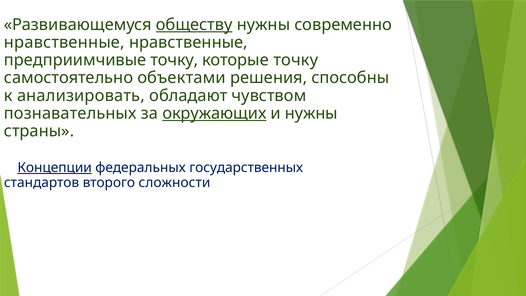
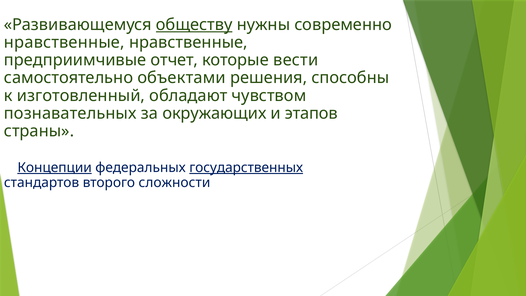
предприимчивые точку: точку -> отчет
которые точку: точку -> вести
анализировать: анализировать -> изготовленный
окружающих underline: present -> none
и нужны: нужны -> этапов
государственных underline: none -> present
